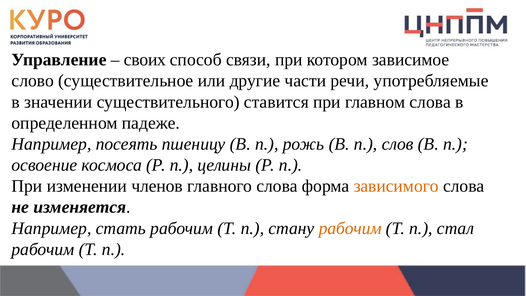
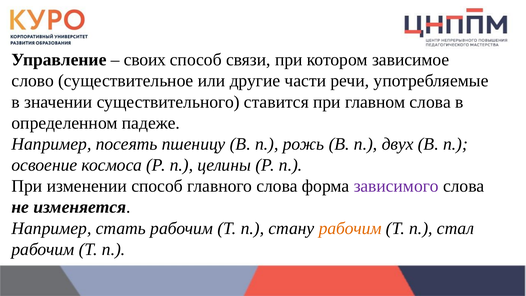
слов: слов -> двух
изменении членов: членов -> способ
зависимого colour: orange -> purple
